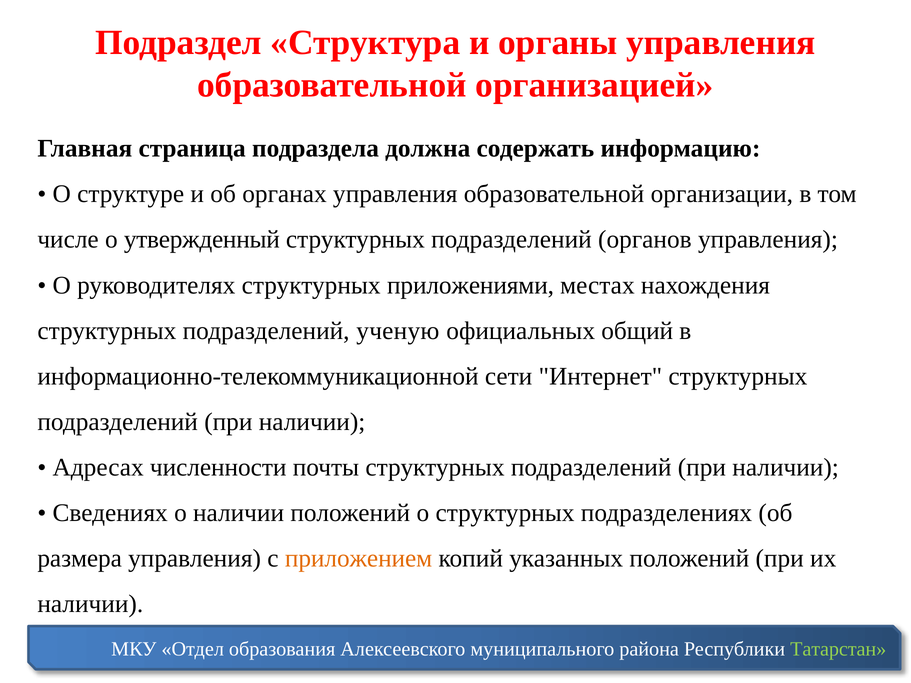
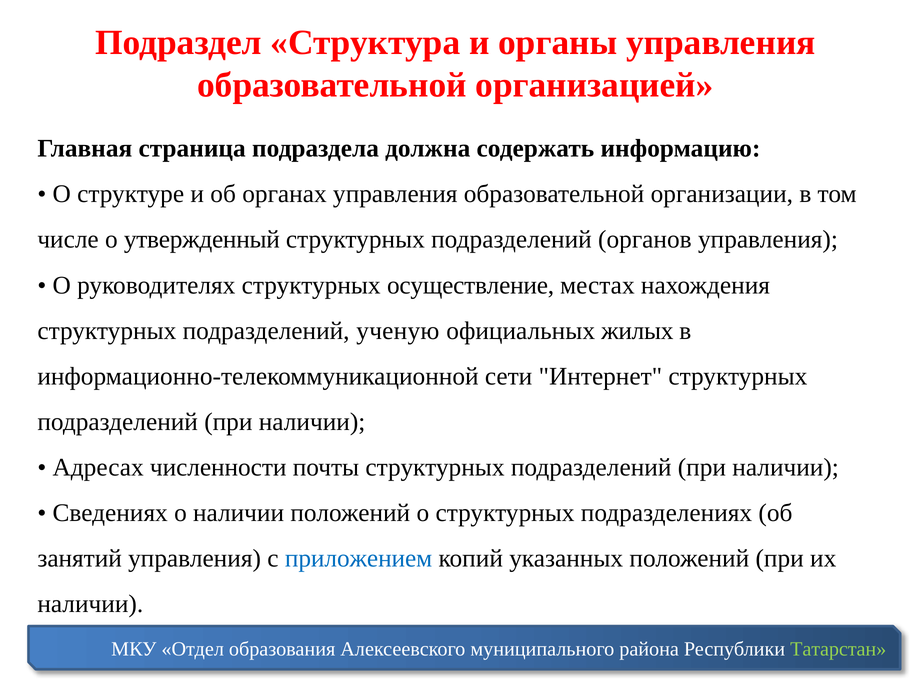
приложениями: приложениями -> осуществление
общий: общий -> жилых
размера: размера -> занятий
приложением colour: orange -> blue
